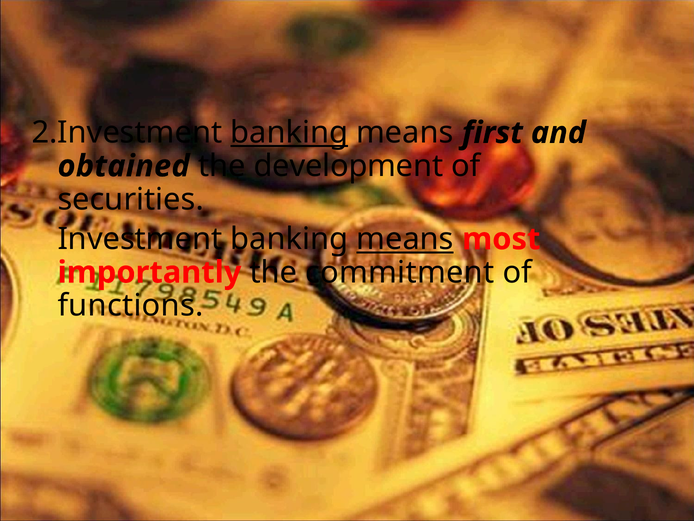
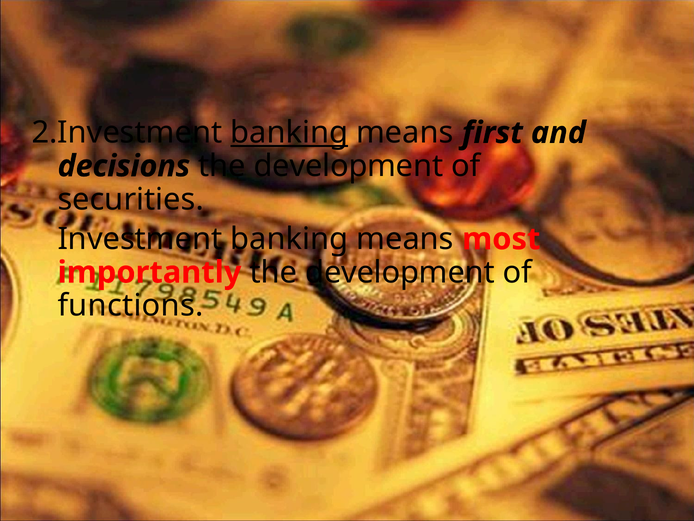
obtained: obtained -> decisions
means at (405, 239) underline: present -> none
importantly the commitment: commitment -> development
